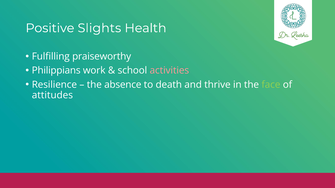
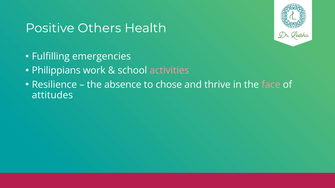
Slights: Slights -> Others
praiseworthy: praiseworthy -> emergencies
death: death -> chose
face colour: light green -> pink
